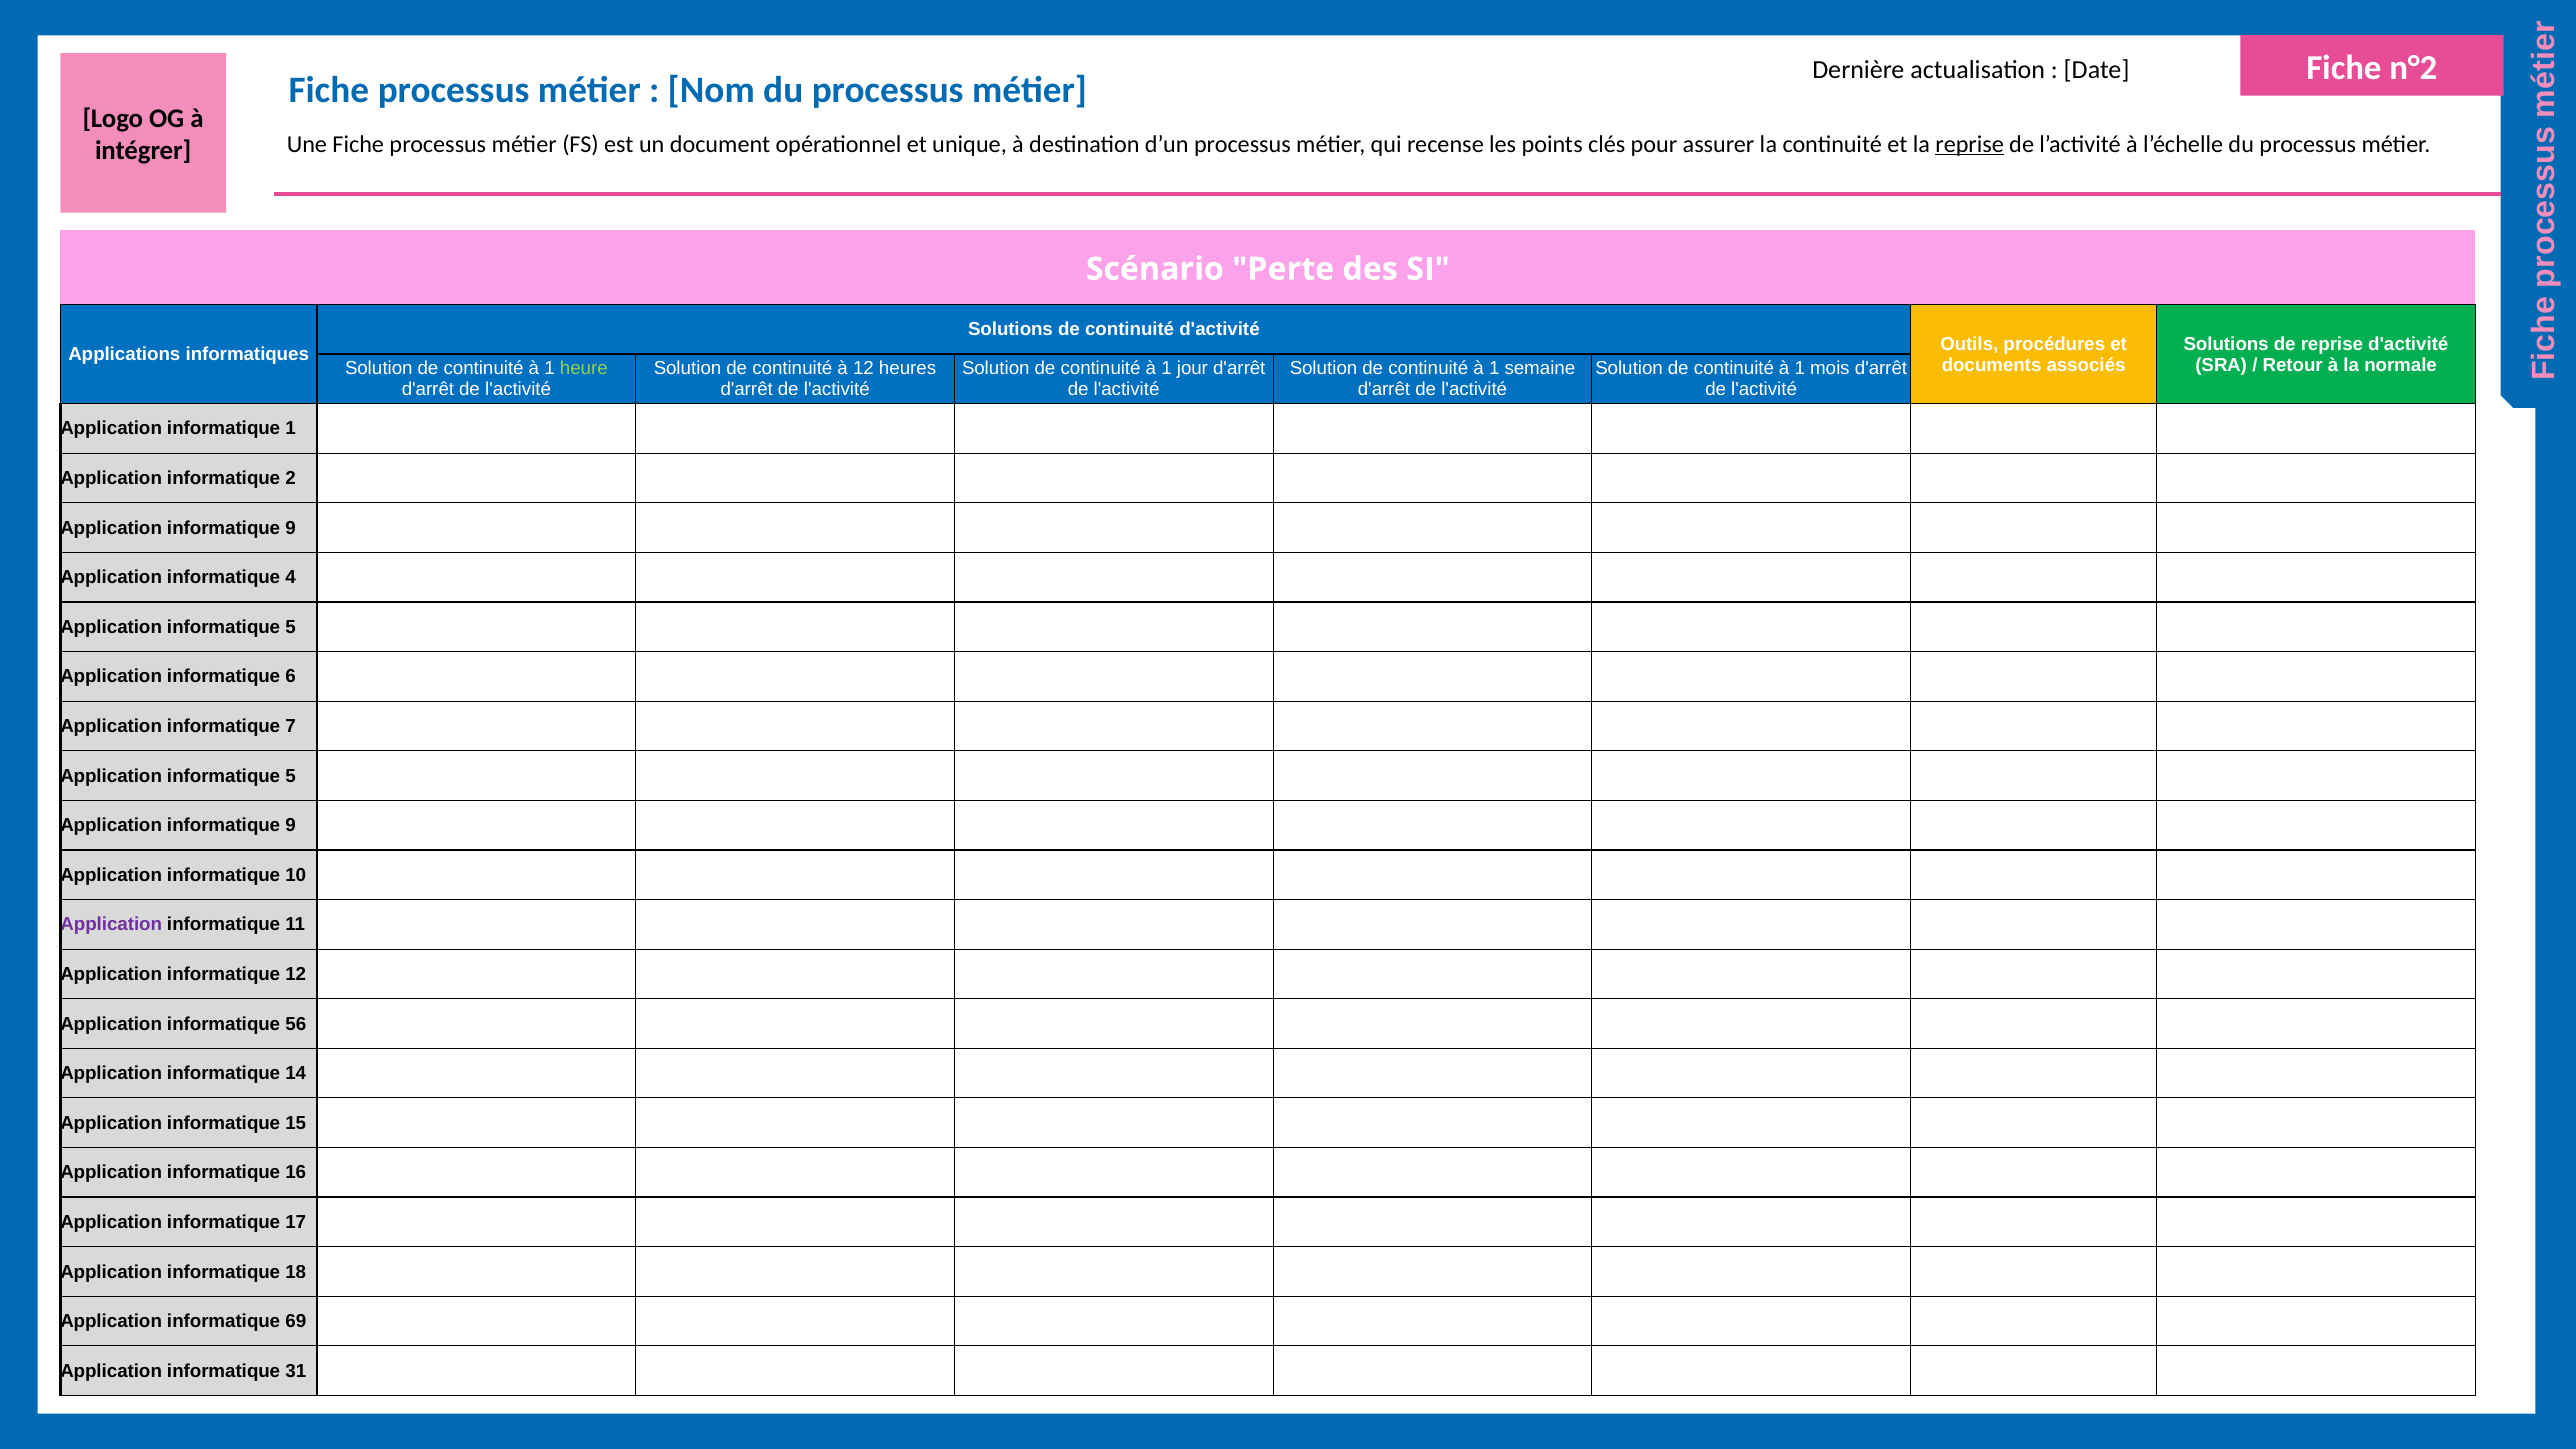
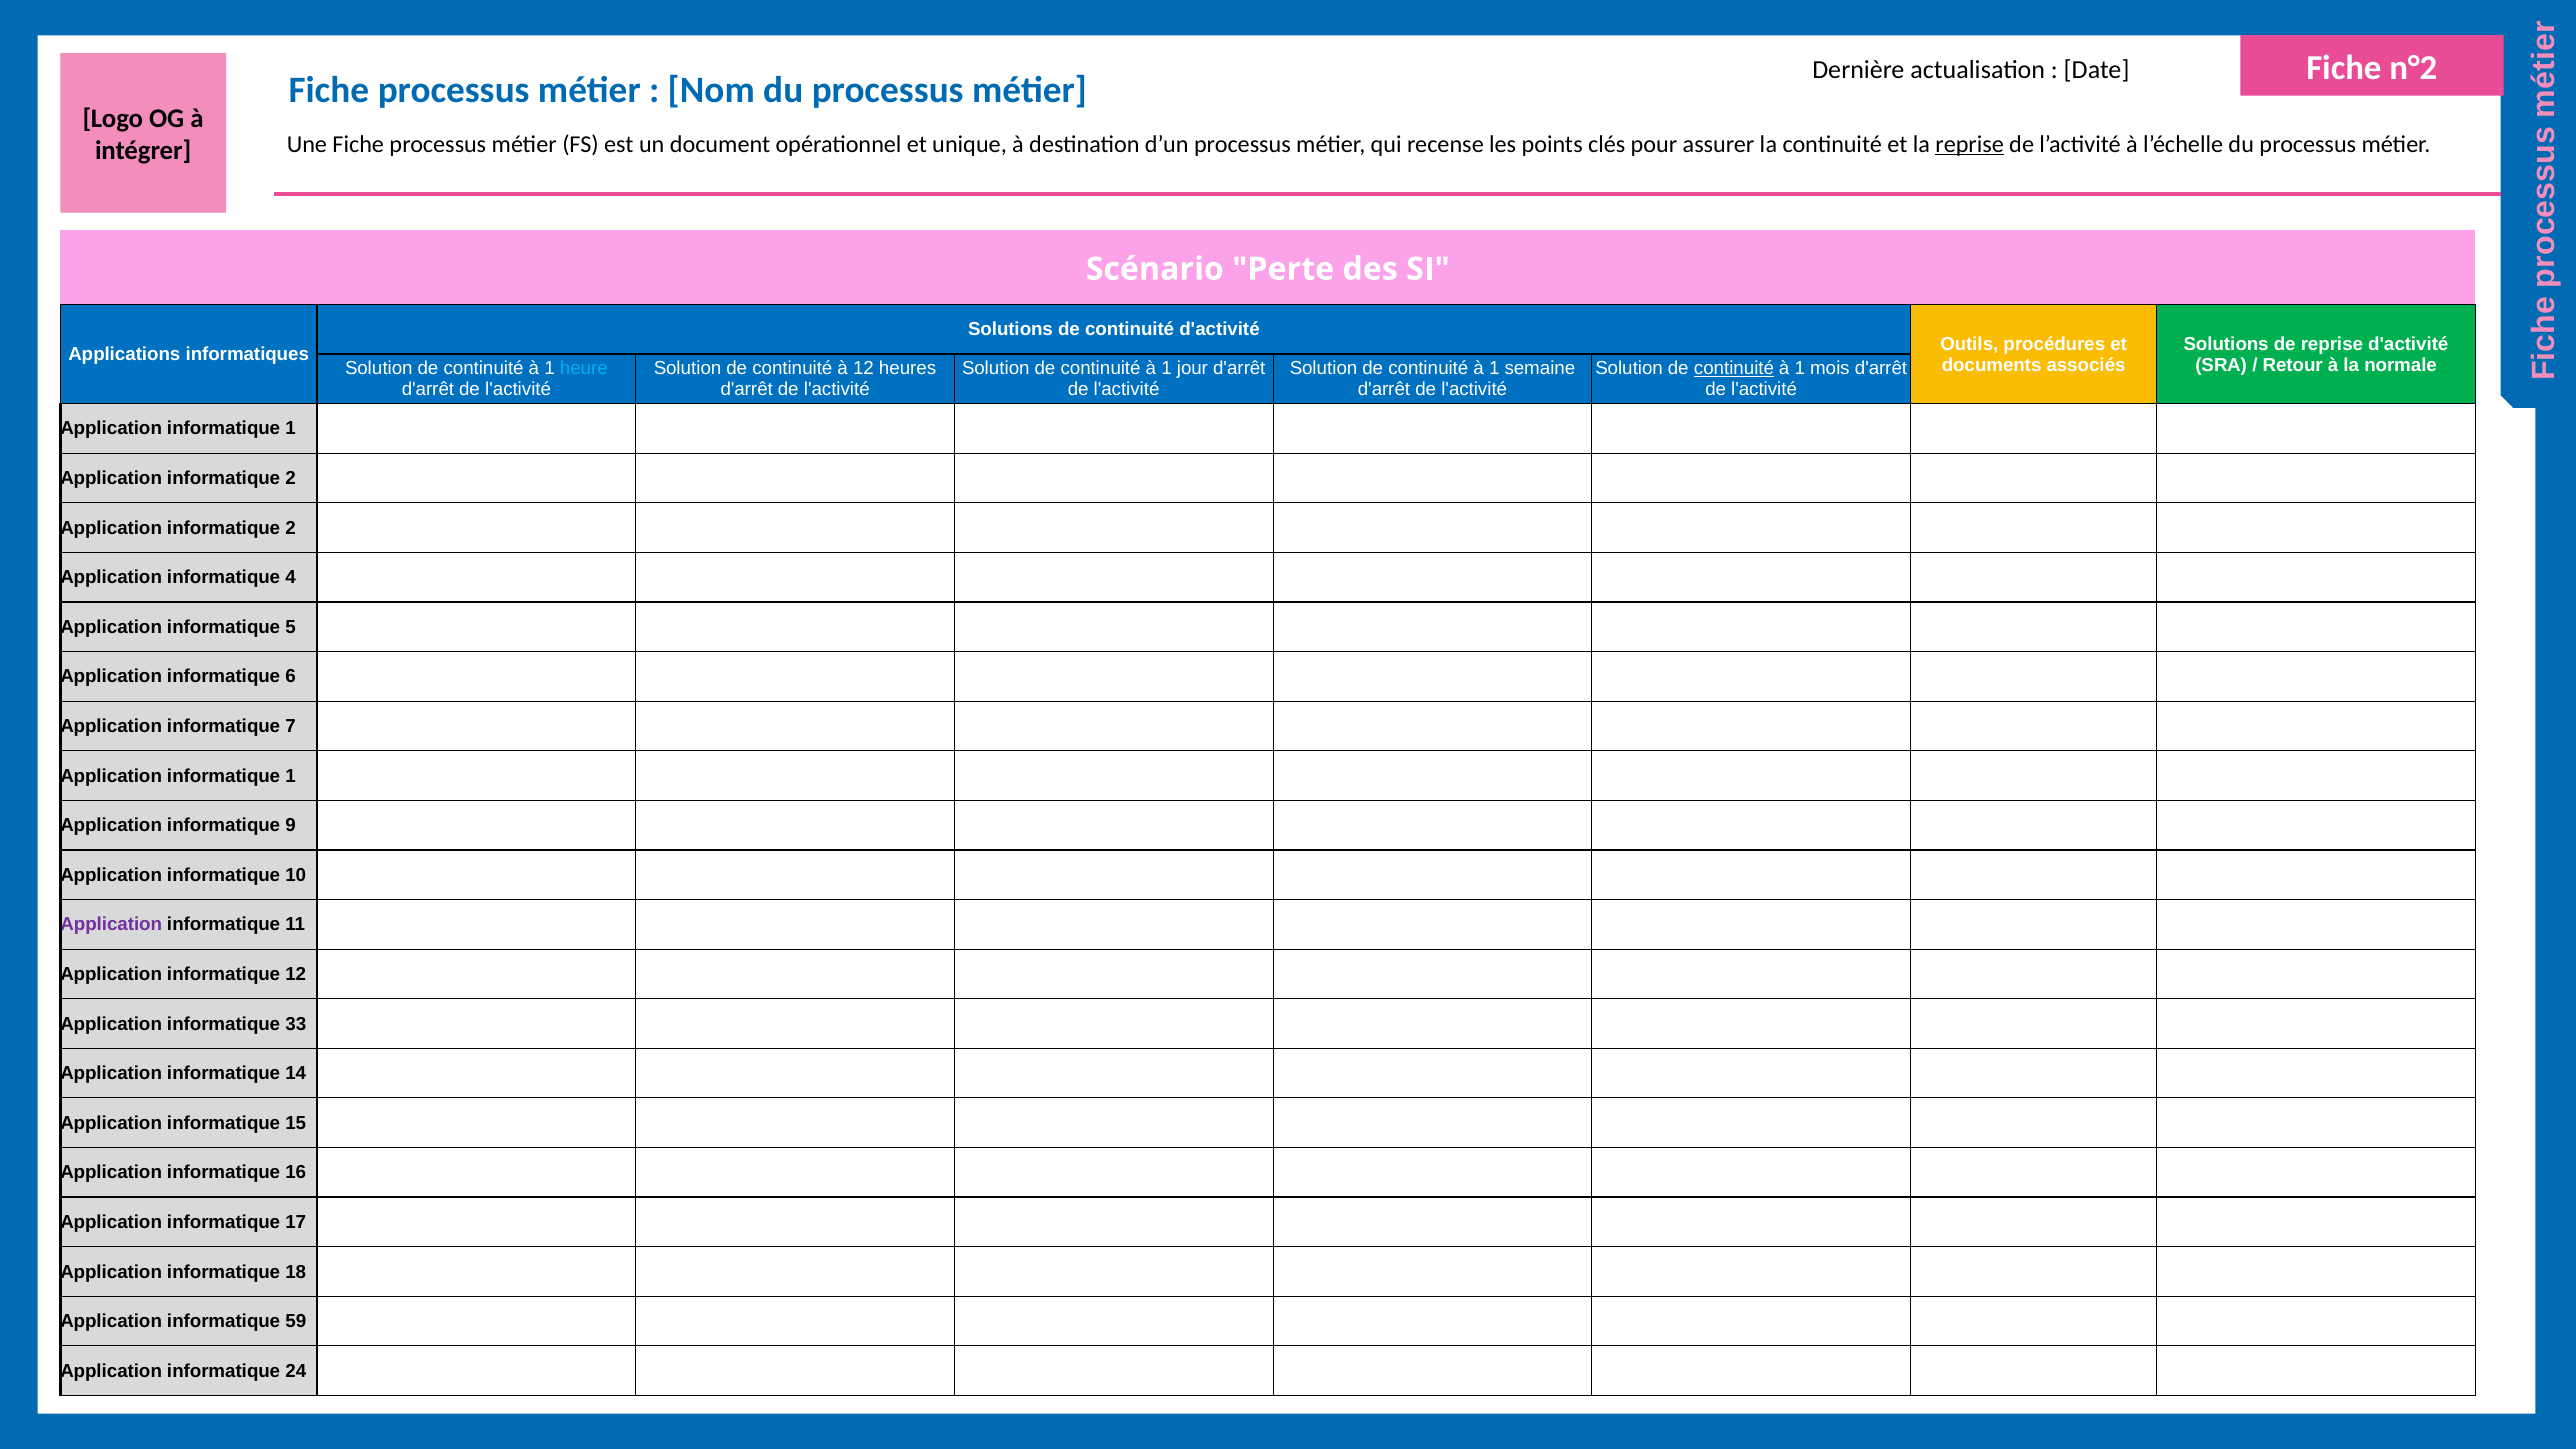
heure colour: light green -> light blue
continuité at (1734, 369) underline: none -> present
9 at (291, 528): 9 -> 2
5 at (291, 776): 5 -> 1
56: 56 -> 33
69: 69 -> 59
31: 31 -> 24
